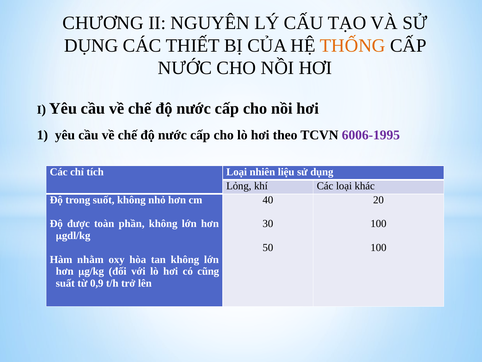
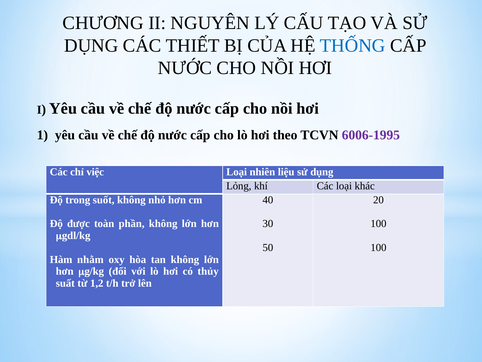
THỐNG colour: orange -> blue
tích: tích -> việc
cũng: cũng -> thủy
0,9: 0,9 -> 1,2
